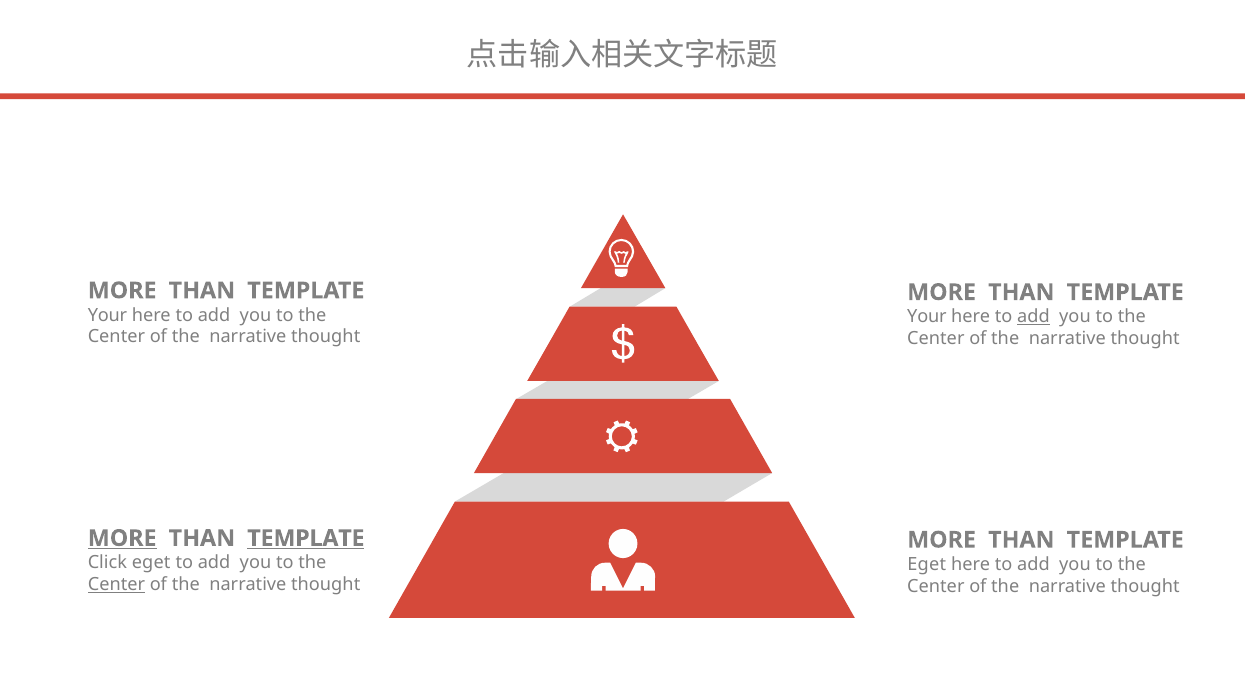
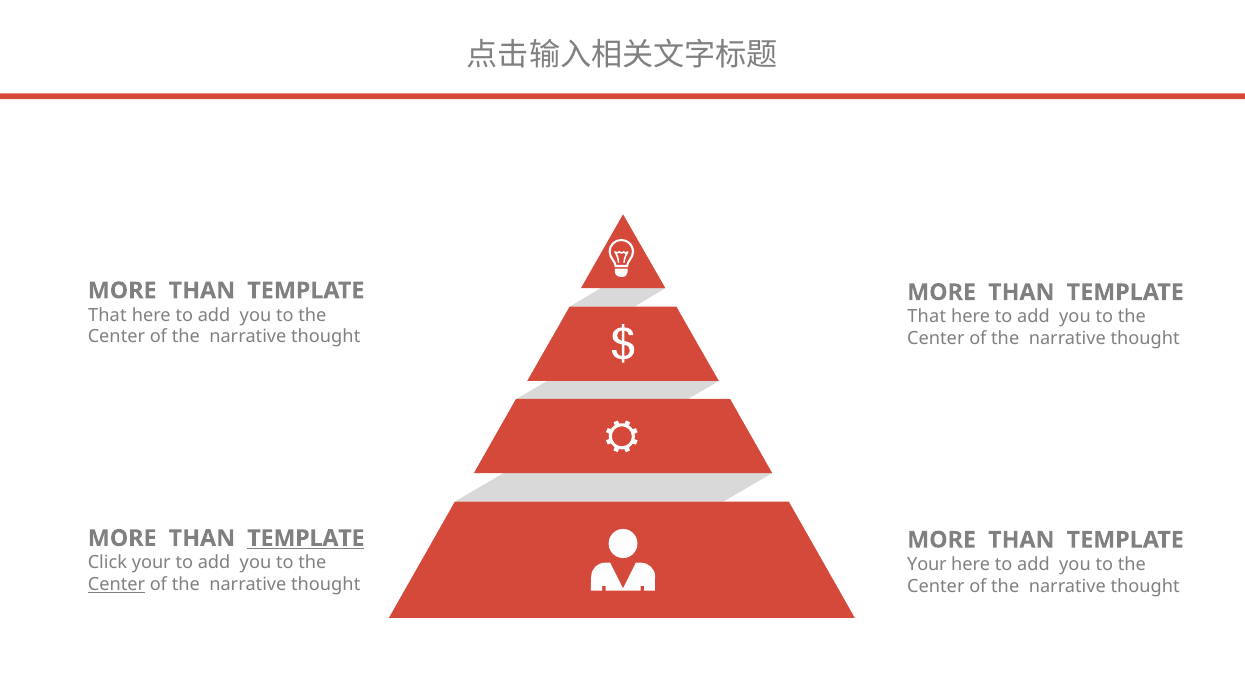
Your at (108, 315): Your -> That
Your at (927, 317): Your -> That
add at (1033, 317) underline: present -> none
MORE at (122, 539) underline: present -> none
Click eget: eget -> your
Eget at (927, 565): Eget -> Your
